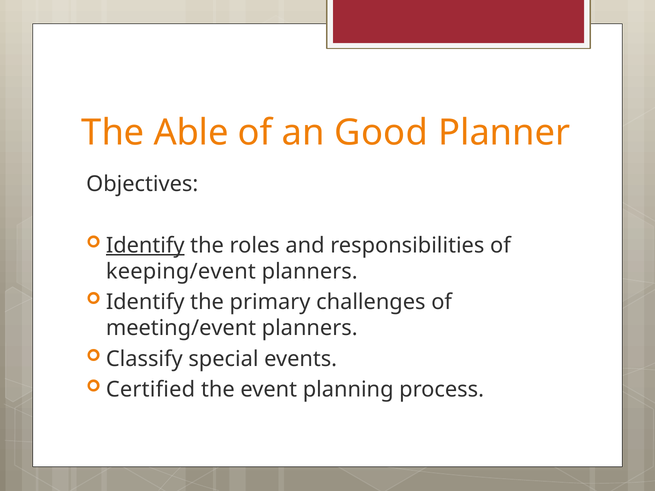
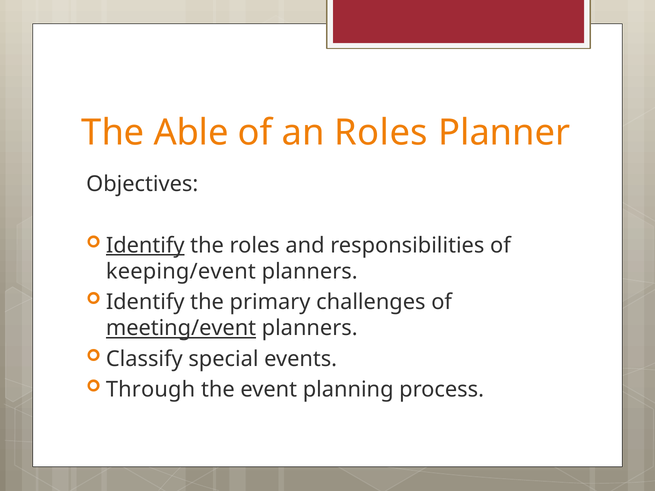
an Good: Good -> Roles
meeting/event underline: none -> present
Certified: Certified -> Through
